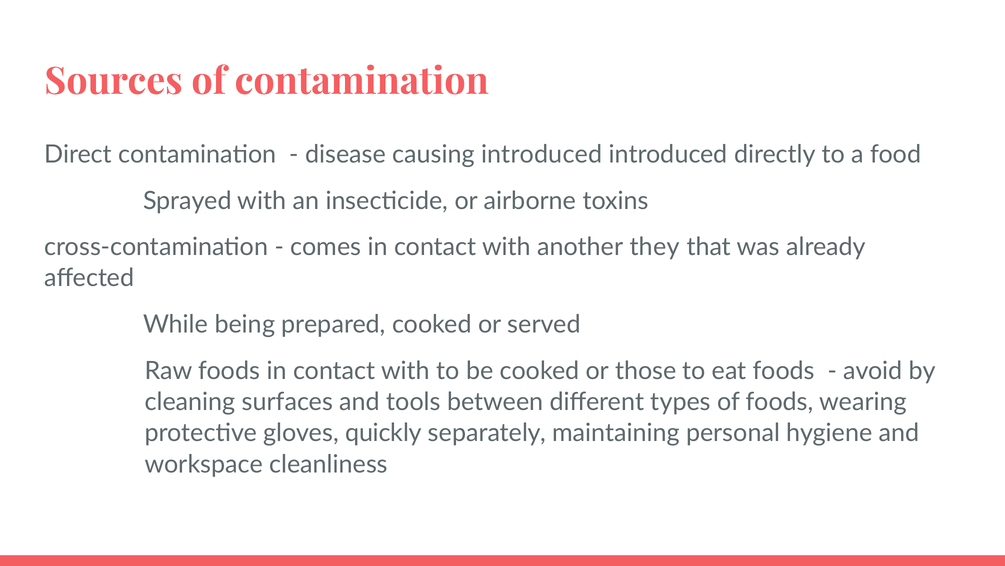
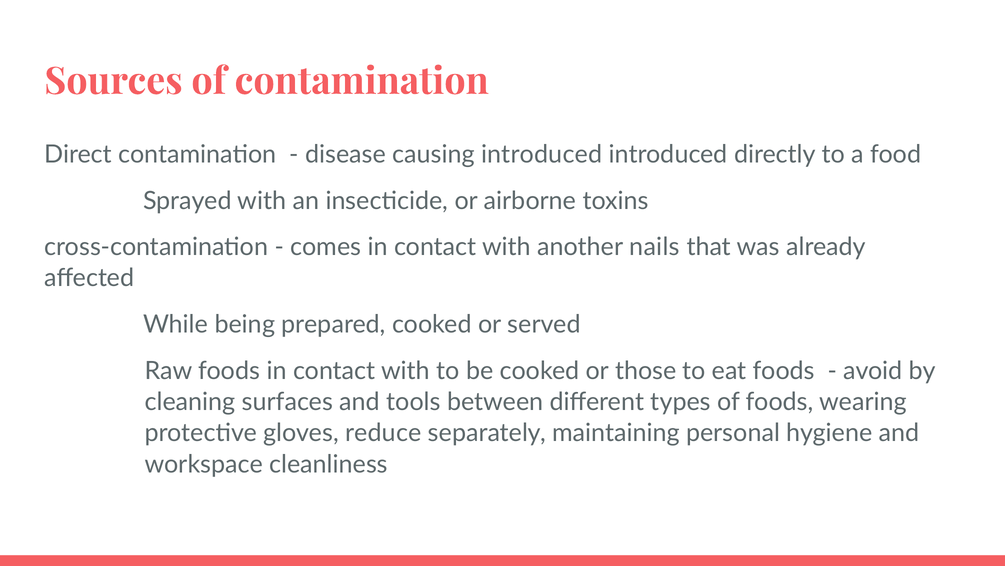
they: they -> nails
quickly: quickly -> reduce
